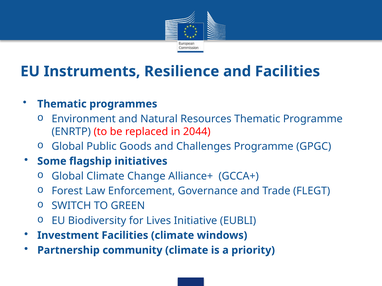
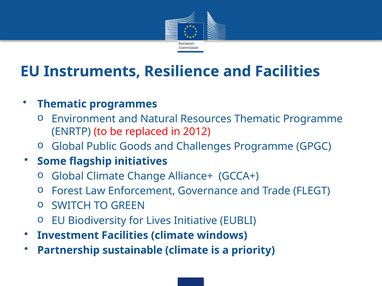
2044: 2044 -> 2012
community: community -> sustainable
